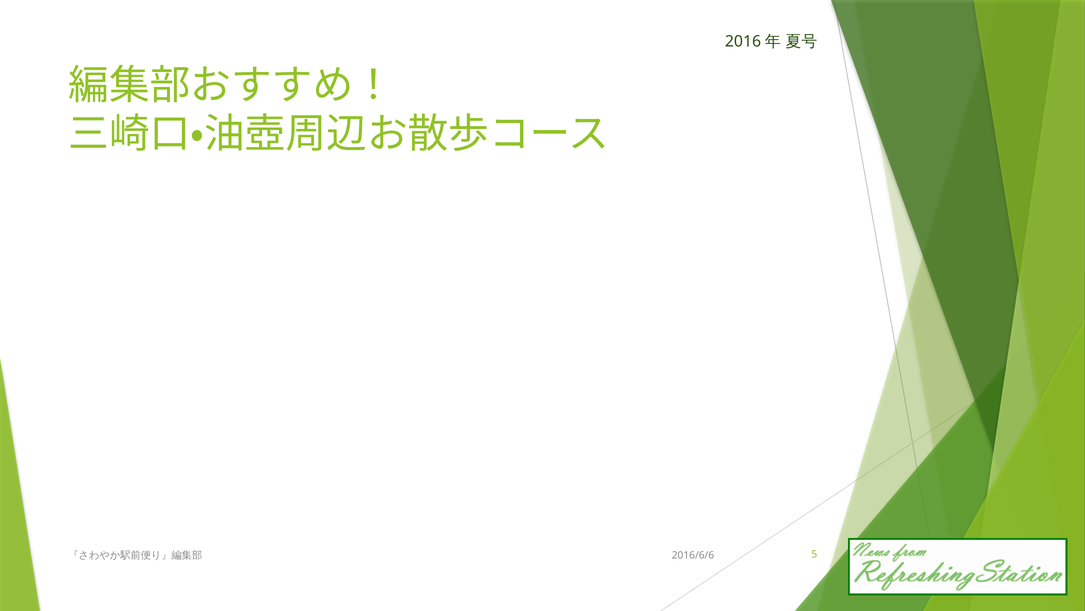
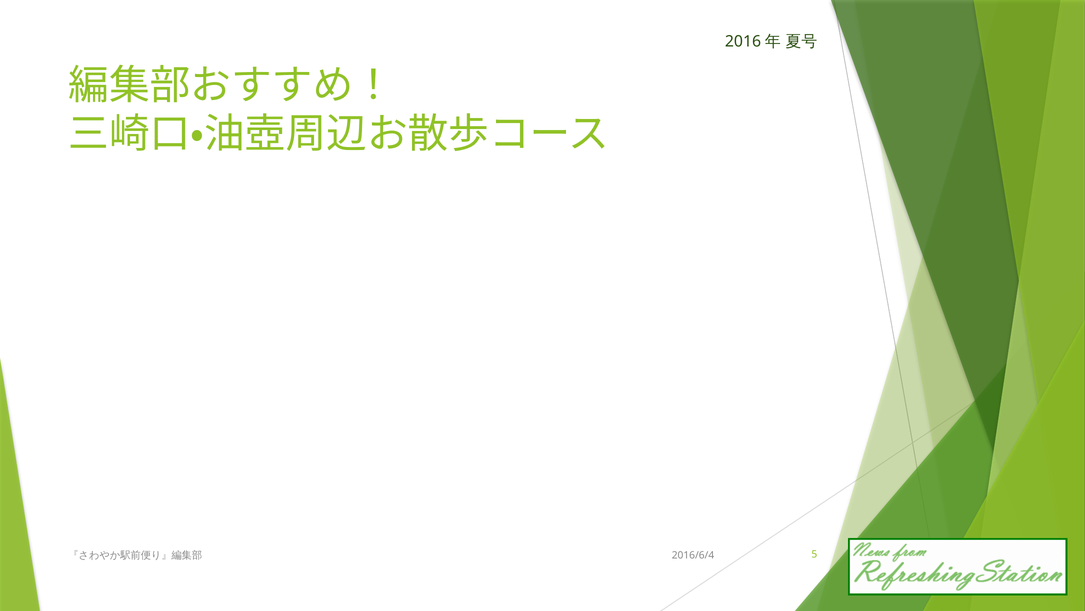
2016/6/6: 2016/6/6 -> 2016/6/4
